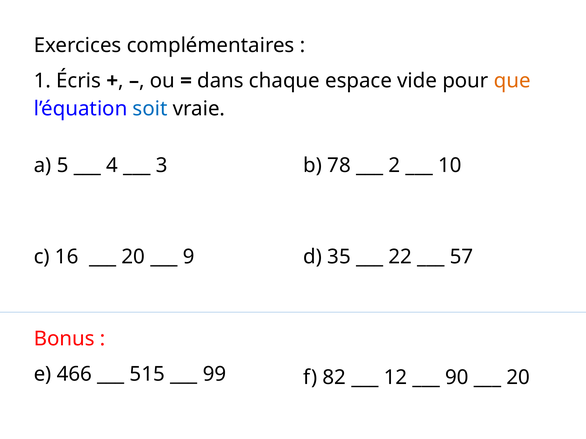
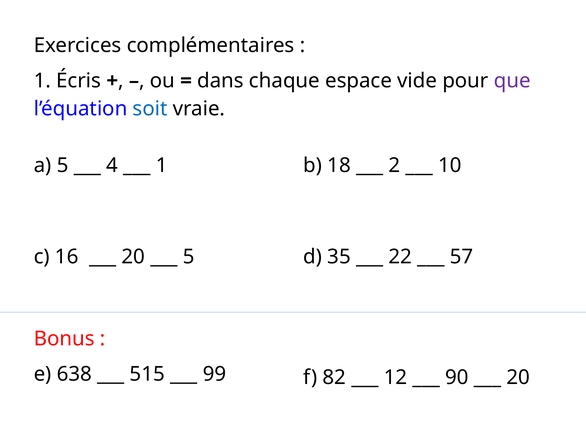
que colour: orange -> purple
3 at (162, 166): 3 -> 1
78: 78 -> 18
9 at (189, 257): 9 -> 5
466: 466 -> 638
